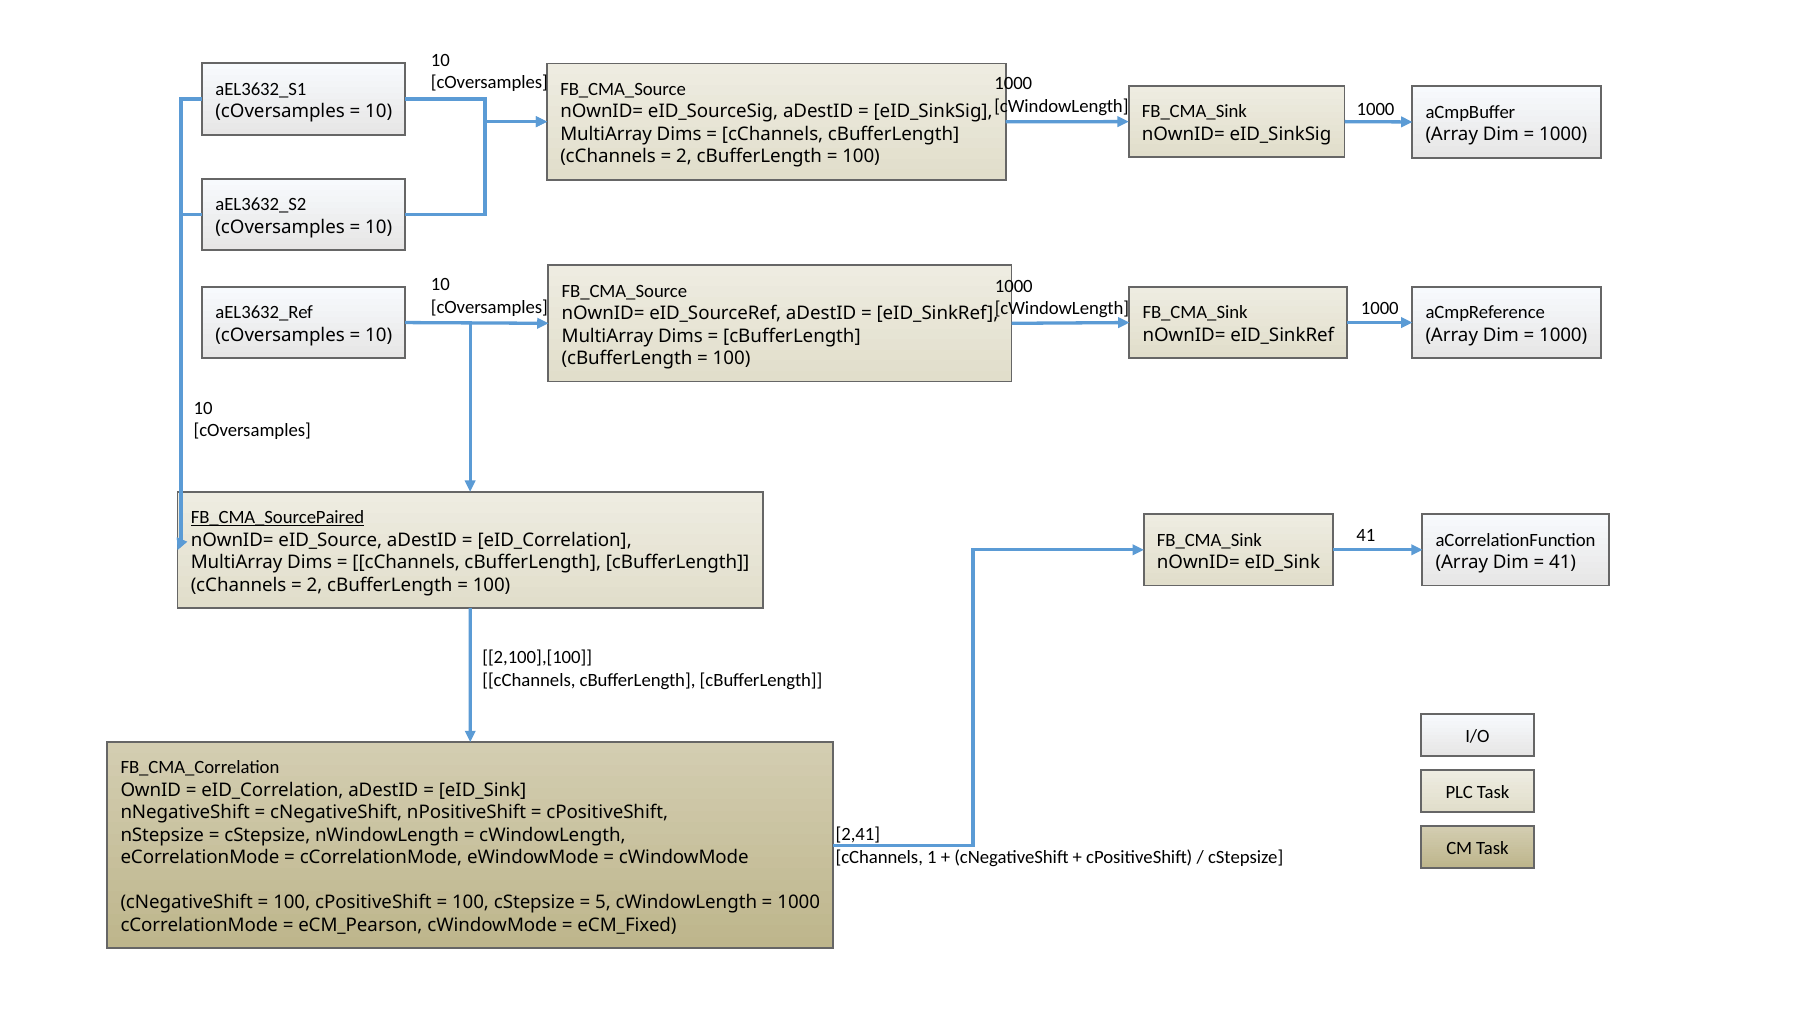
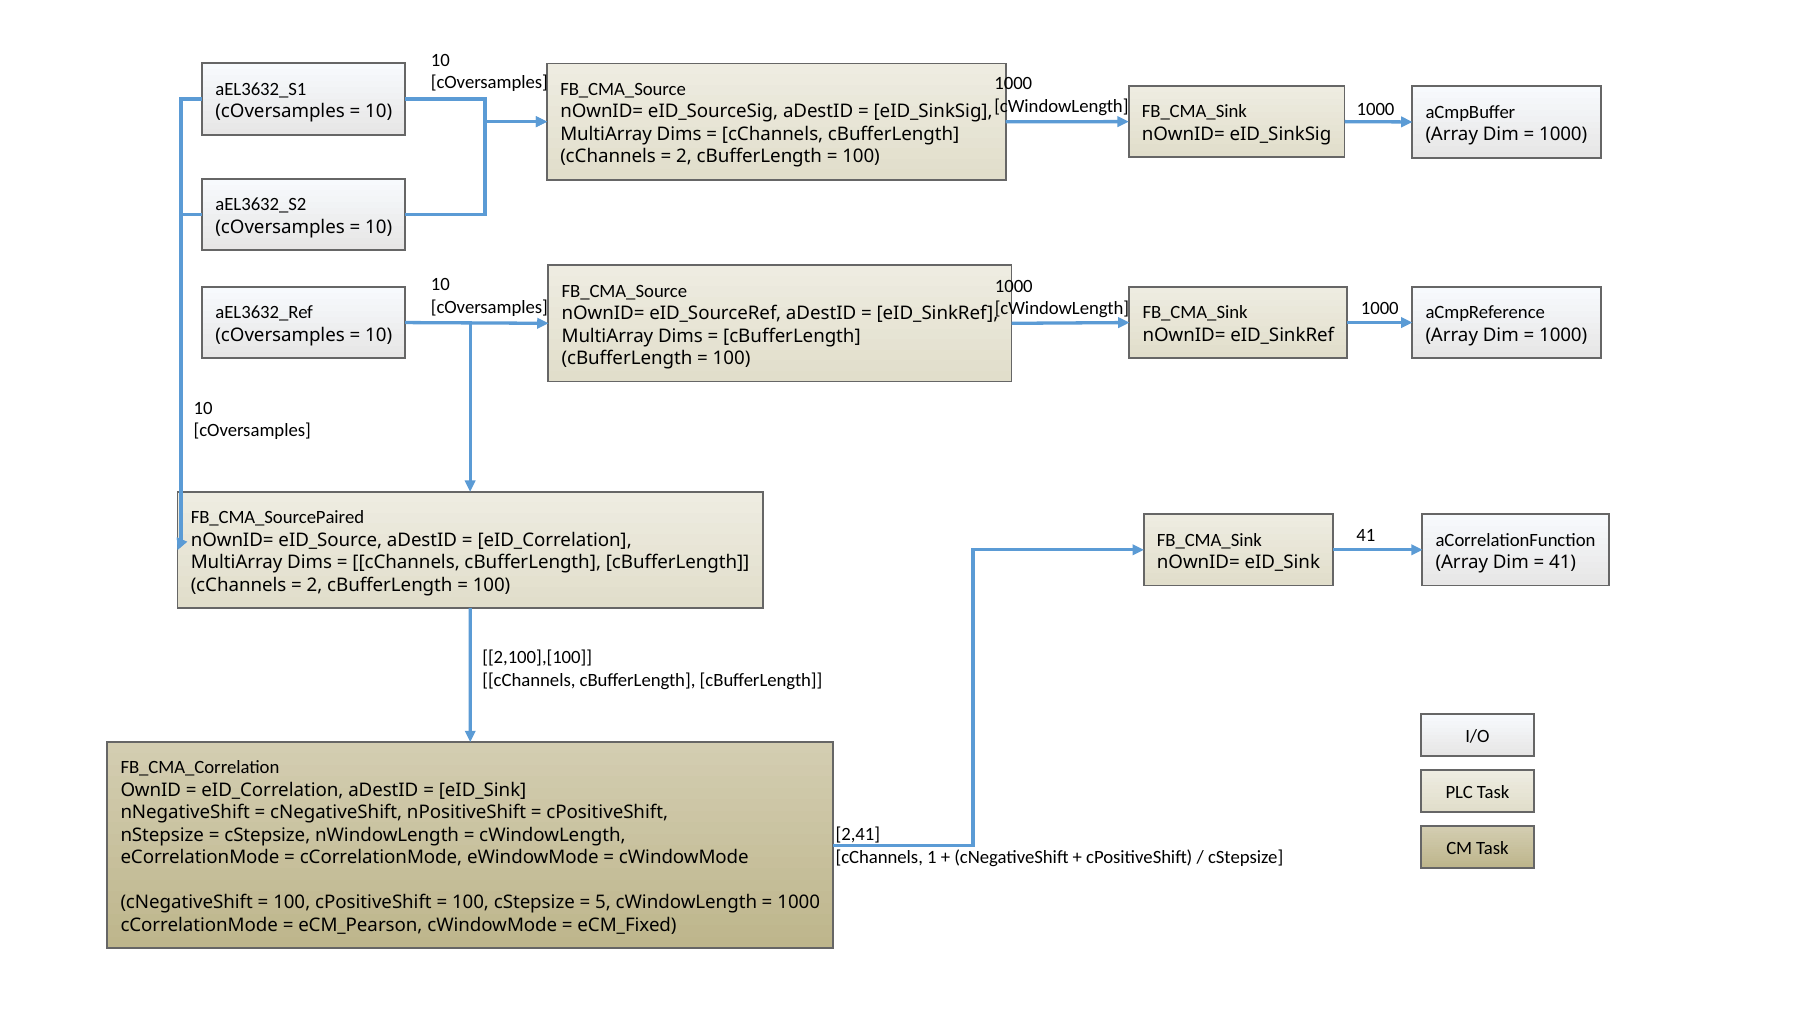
FB_CMA_SourcePaired underline: present -> none
